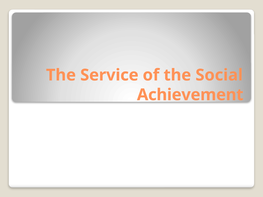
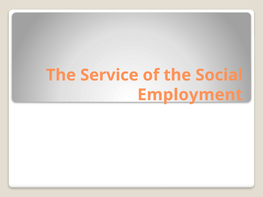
Achievement: Achievement -> Employment
